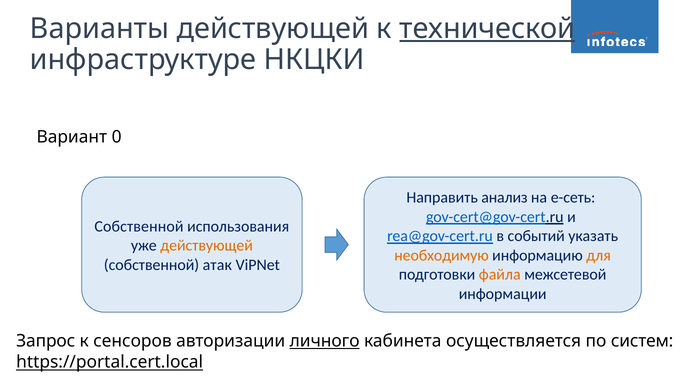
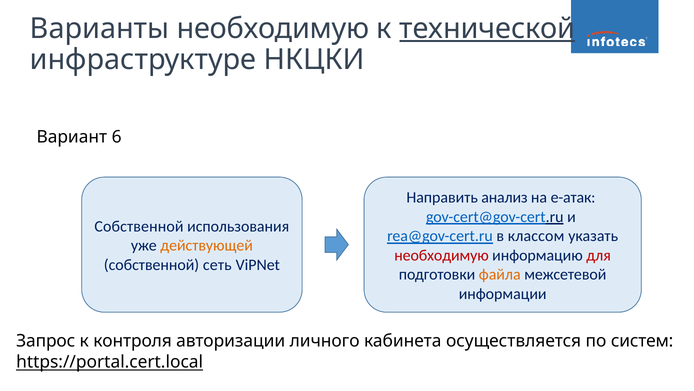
Варианты действующей: действующей -> необходимую
0: 0 -> 6
e-сеть: e-сеть -> e-атак
событий: событий -> классом
необходимую at (442, 255) colour: orange -> red
для colour: orange -> red
атак: атак -> сеть
сенсоров: сенсоров -> контроля
личного underline: present -> none
